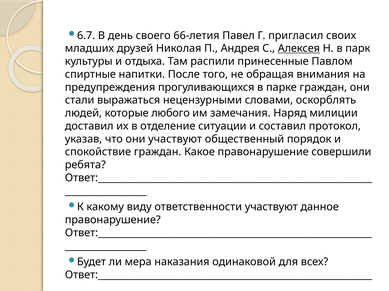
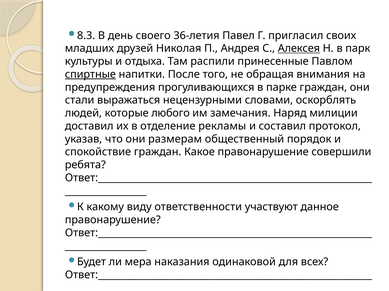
6.7: 6.7 -> 8.3
66-летия: 66-летия -> 36-летия
спиртные underline: none -> present
ситуации: ситуации -> рекламы
они участвуют: участвуют -> размерам
